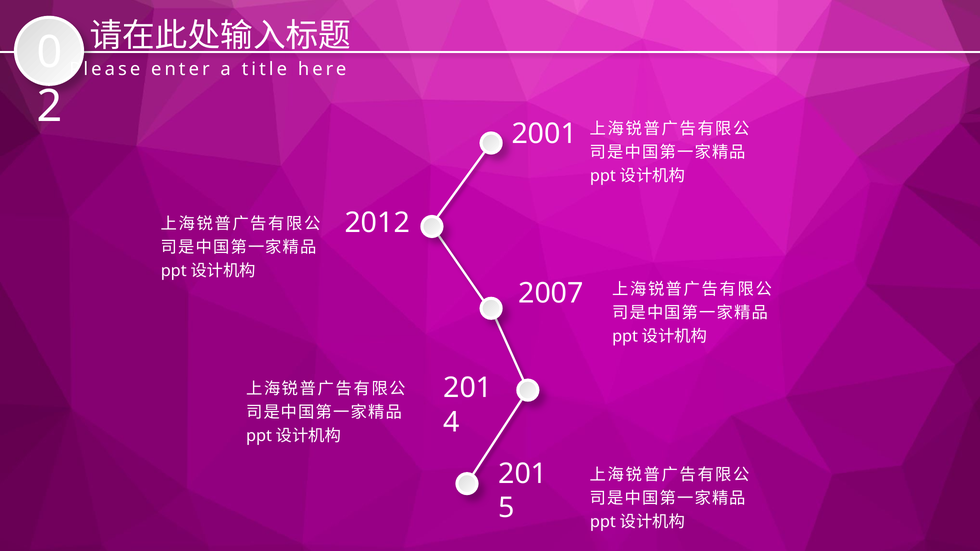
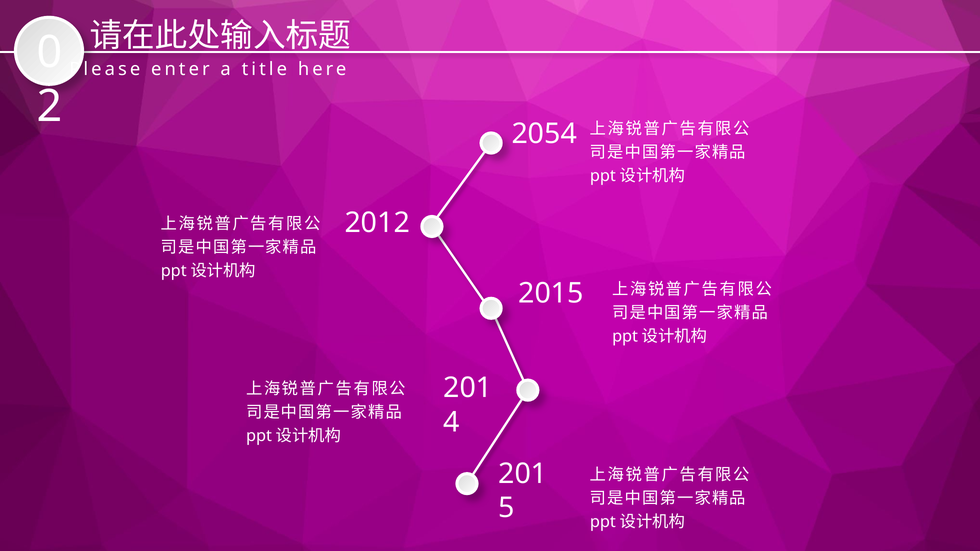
2001: 2001 -> 2054
2007: 2007 -> 2015
